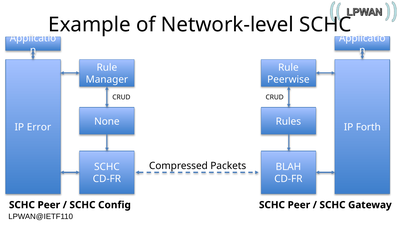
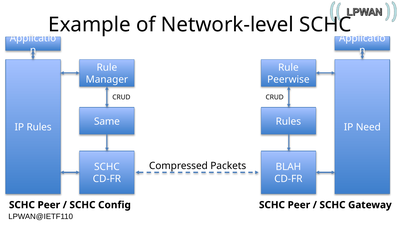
None: None -> Same
IP Error: Error -> Rules
Forth: Forth -> Need
